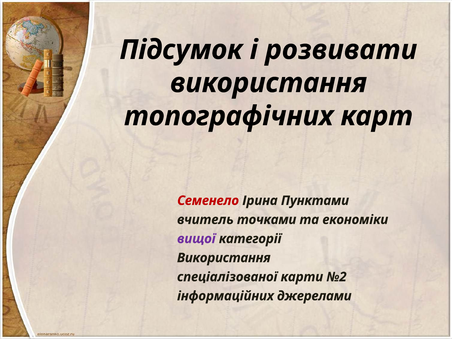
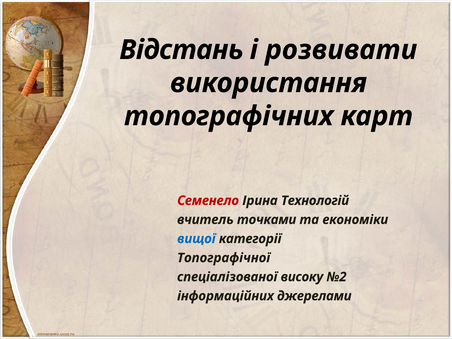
Підсумок: Підсумок -> Відстань
Пунктами: Пунктами -> Технологій
вищої colour: purple -> blue
Використання at (224, 258): Використання -> Топографічної
карти: карти -> високу
